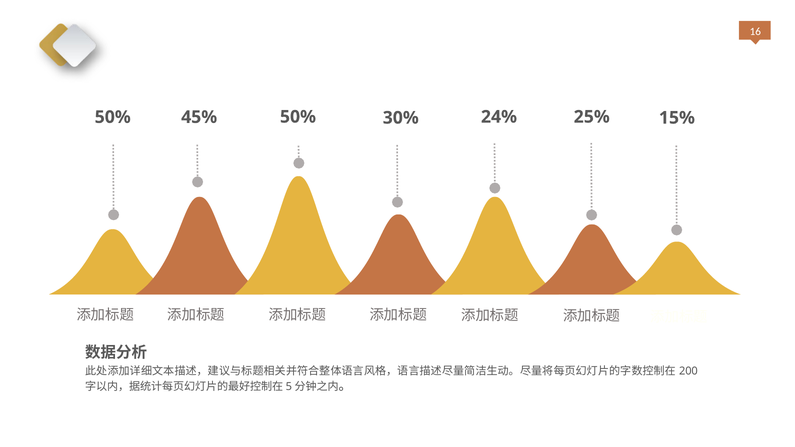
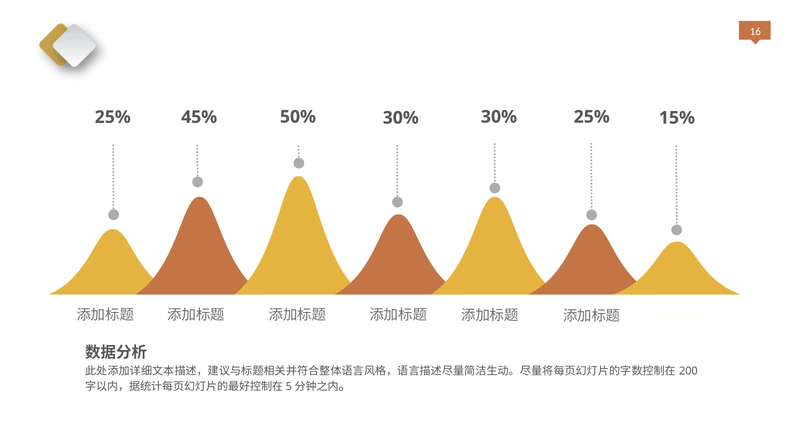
24% at (499, 117): 24% -> 30%
50% at (113, 117): 50% -> 25%
